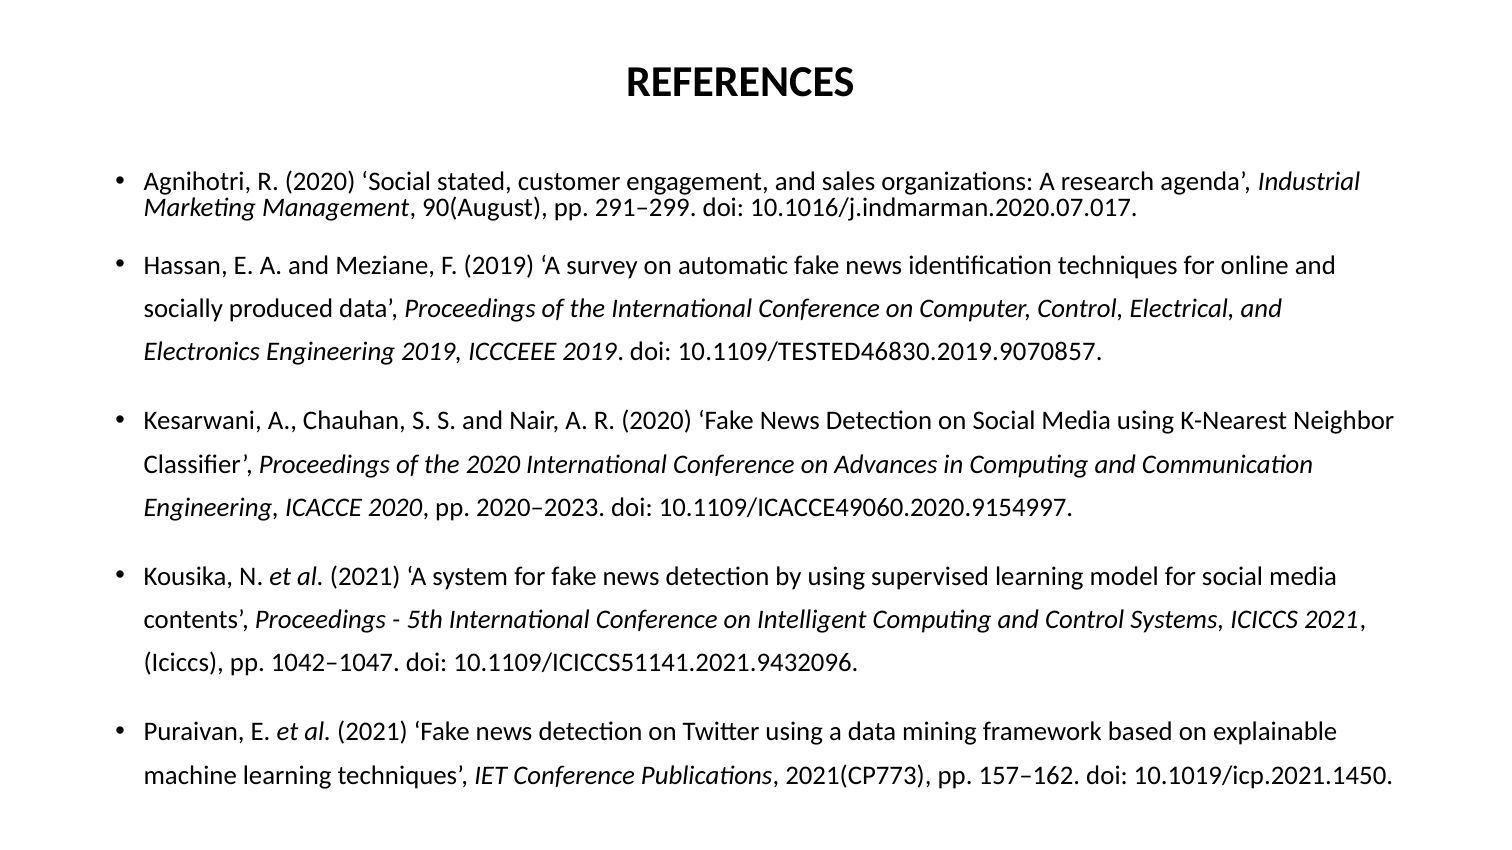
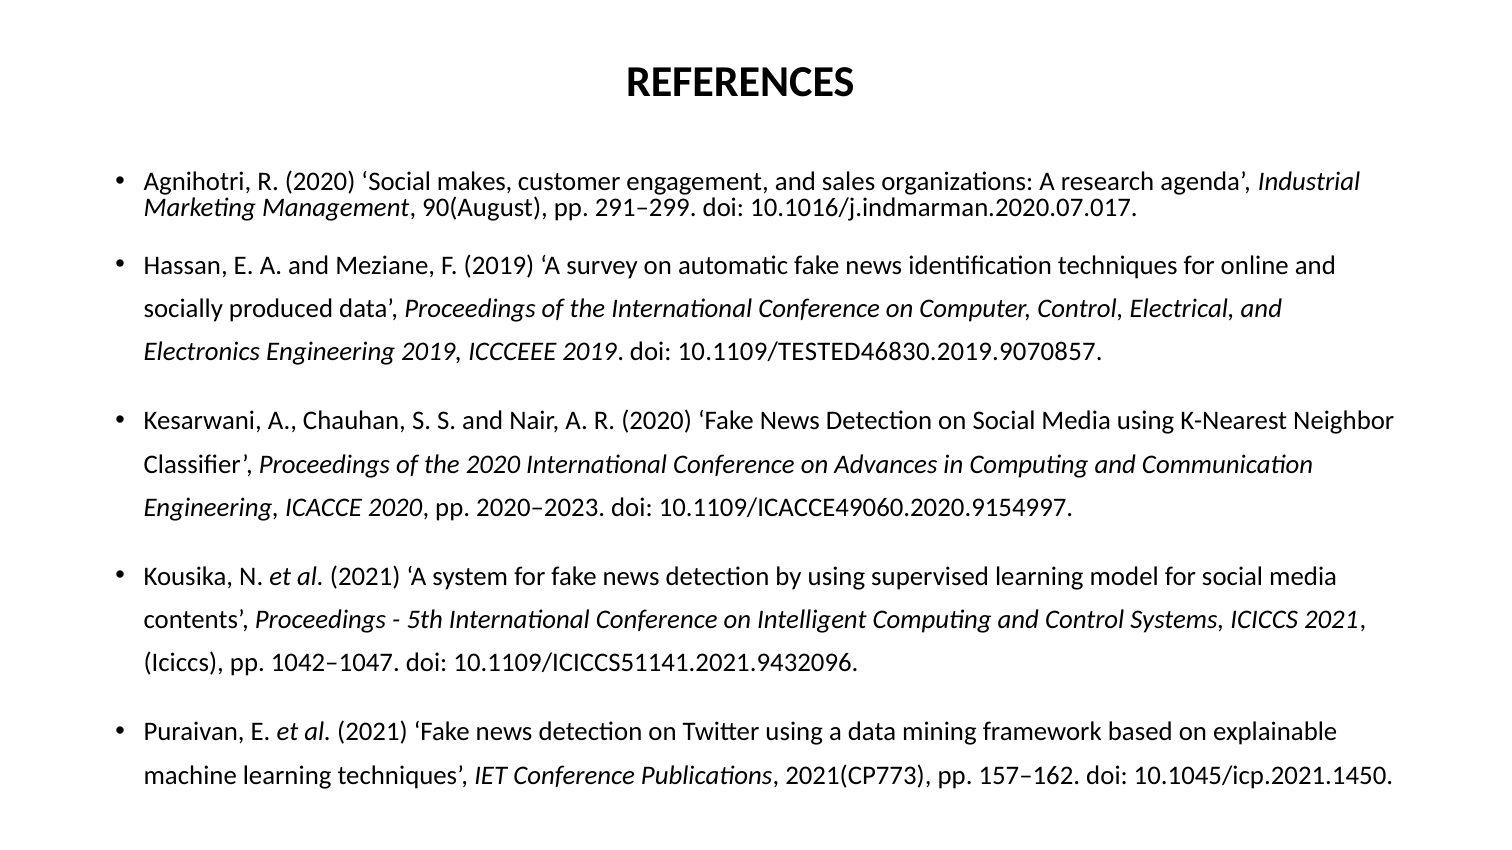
stated: stated -> makes
10.1019/icp.2021.1450: 10.1019/icp.2021.1450 -> 10.1045/icp.2021.1450
